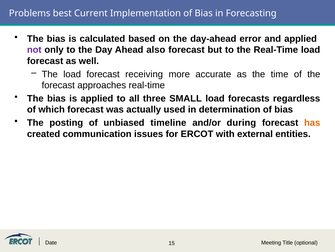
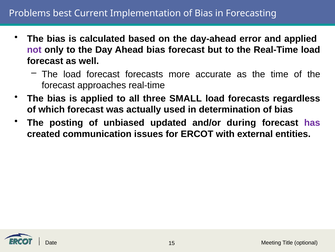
Ahead also: also -> bias
forecast receiving: receiving -> forecasts
timeline: timeline -> updated
has colour: orange -> purple
